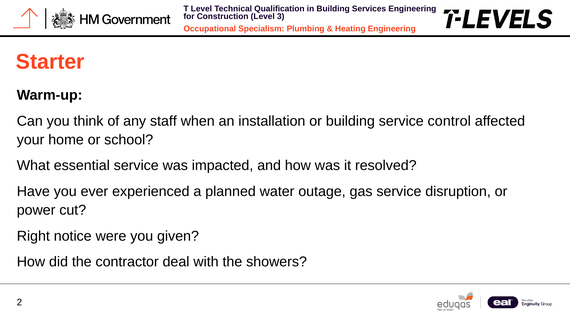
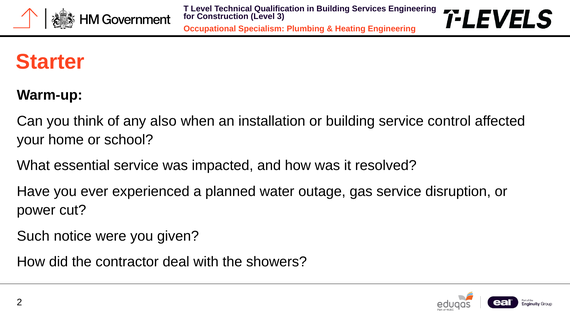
staff: staff -> also
Right: Right -> Such
